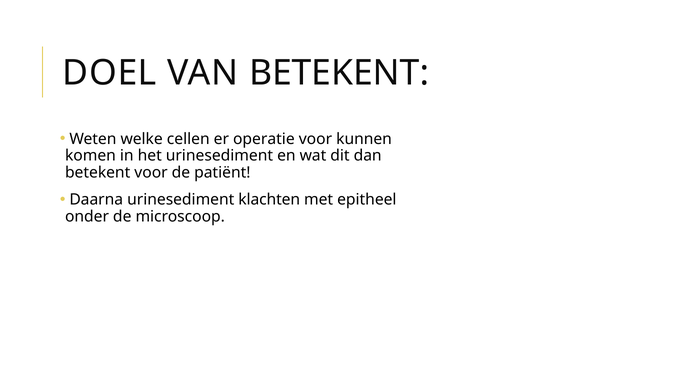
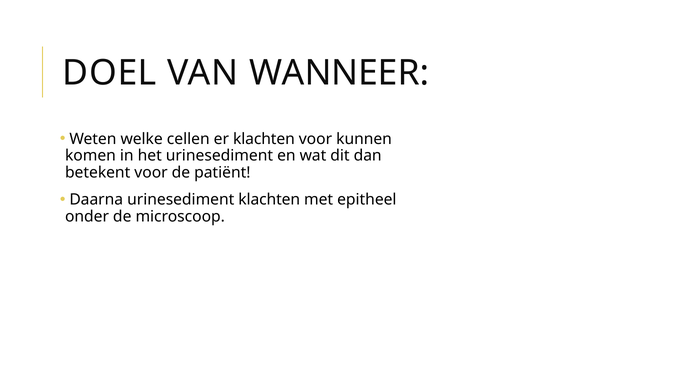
VAN BETEKENT: BETEKENT -> WANNEER
er operatie: operatie -> klachten
